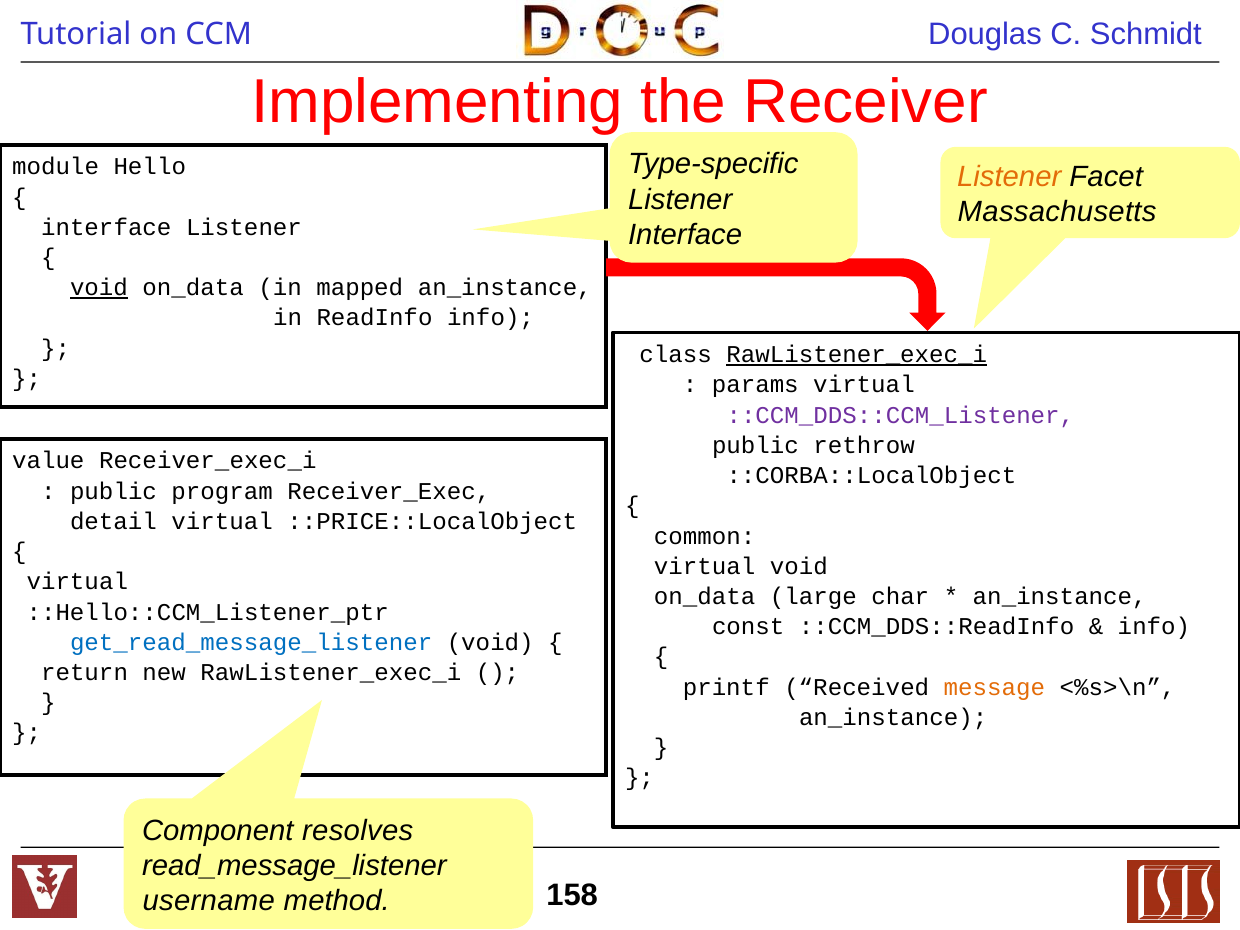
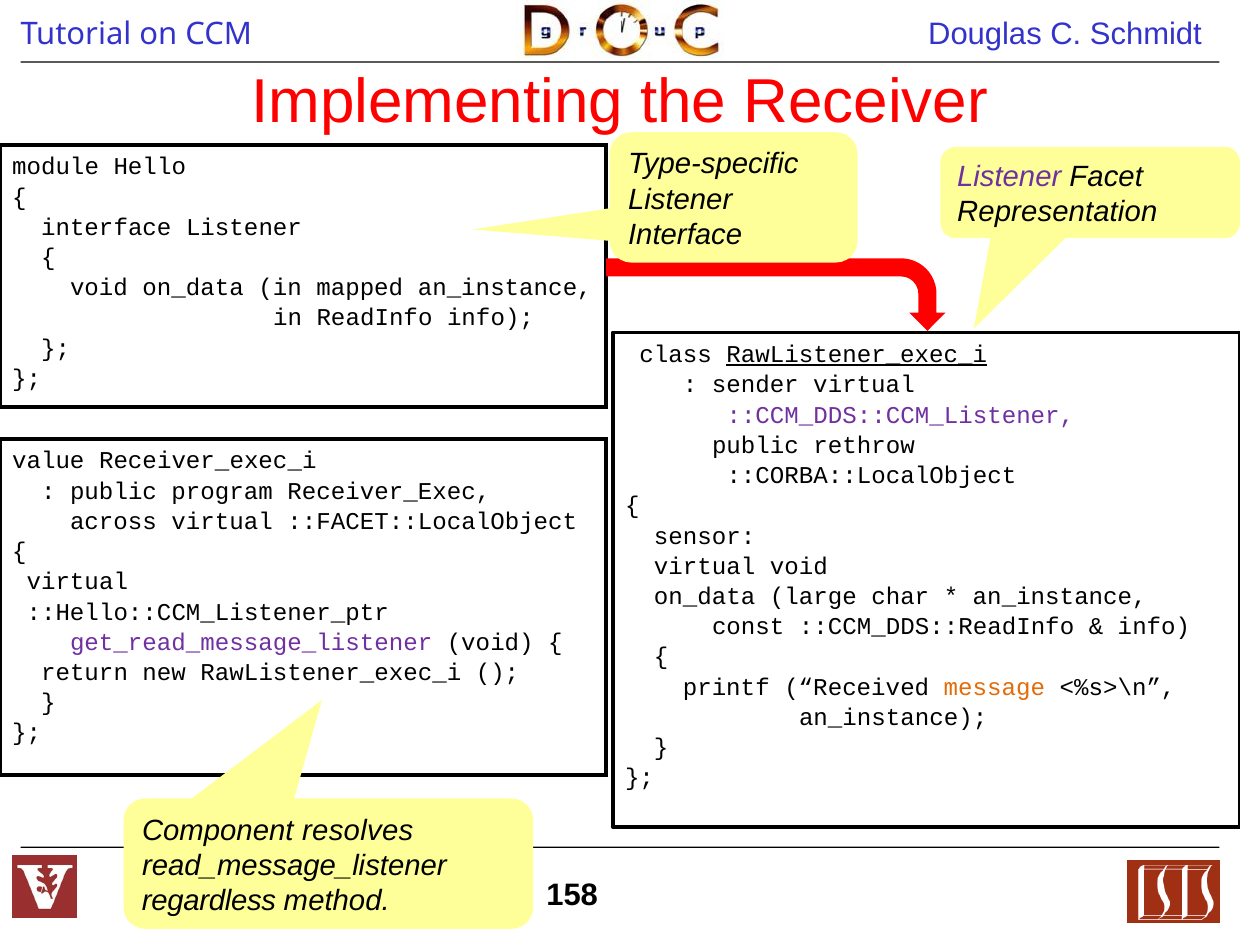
Listener at (1009, 177) colour: orange -> purple
Massachusetts: Massachusetts -> Representation
void at (99, 288) underline: present -> none
params: params -> sender
detail: detail -> across
::PRICE::LocalObject: ::PRICE::LocalObject -> ::FACET::LocalObject
common: common -> sensor
get_read_message_listener colour: blue -> purple
username: username -> regardless
